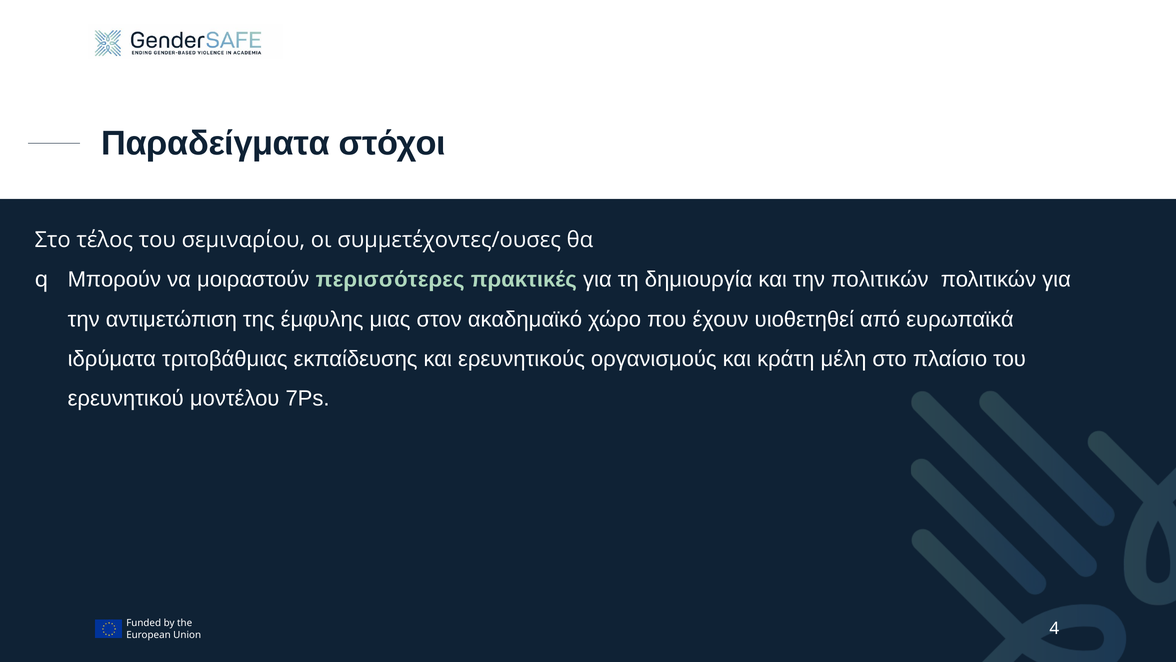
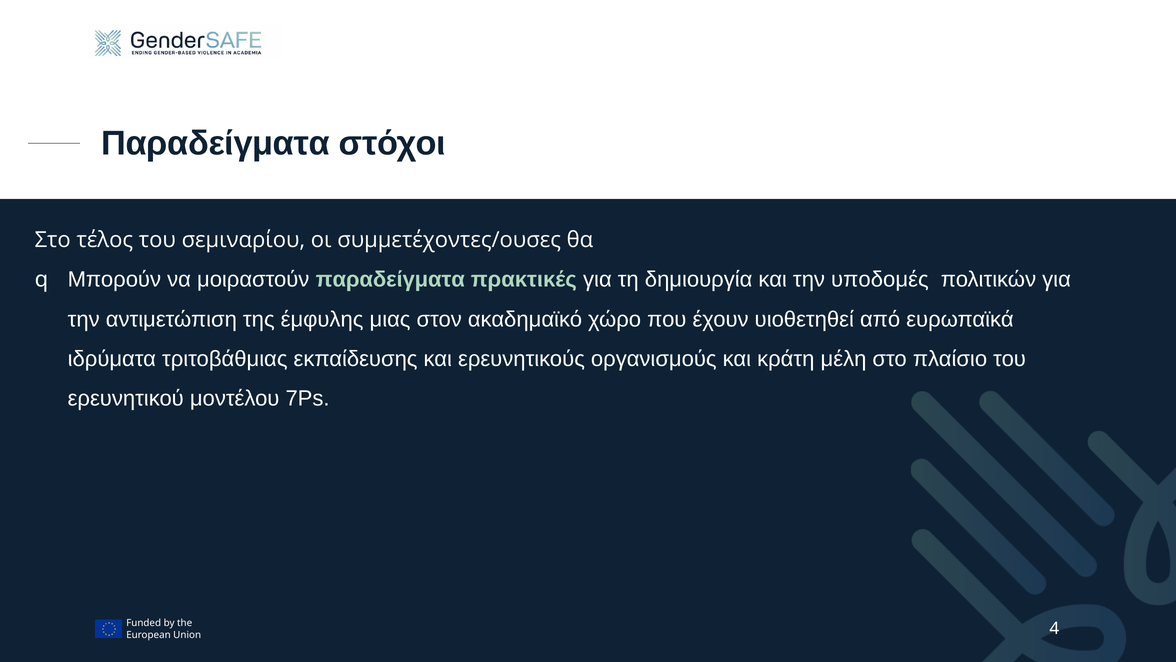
μοιραστούν περισσότερες: περισσότερες -> παραδείγματα
την πολιτικών: πολιτικών -> υποδομές
